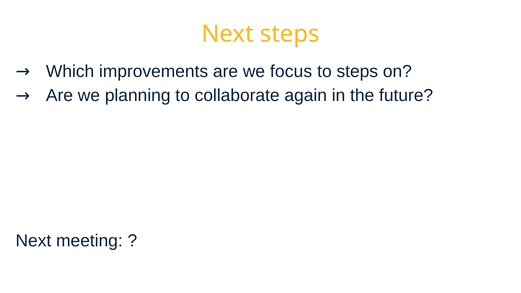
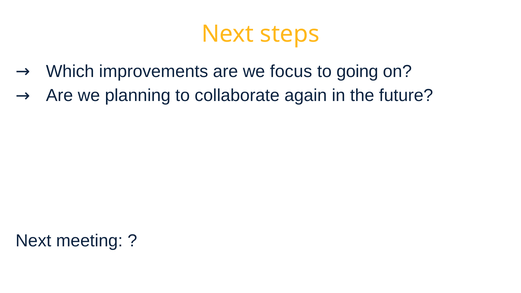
to steps: steps -> going
